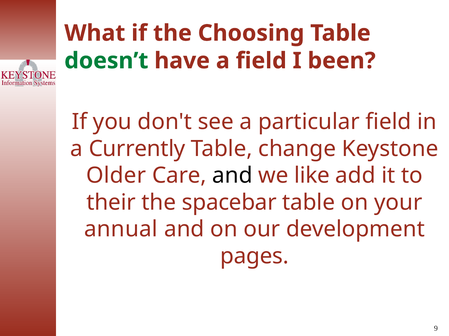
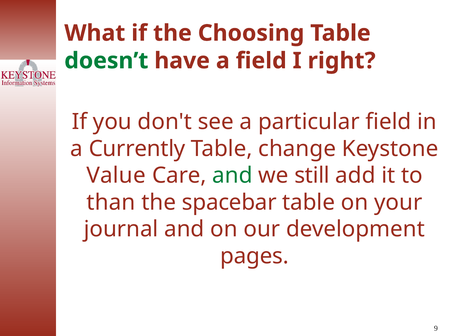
been: been -> right
Older: Older -> Value
and at (232, 176) colour: black -> green
like: like -> still
their: their -> than
annual: annual -> journal
